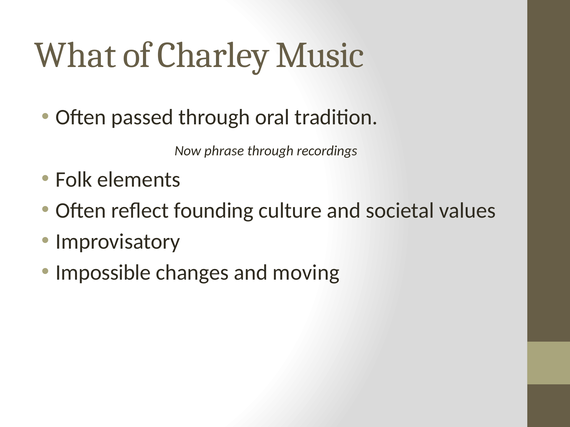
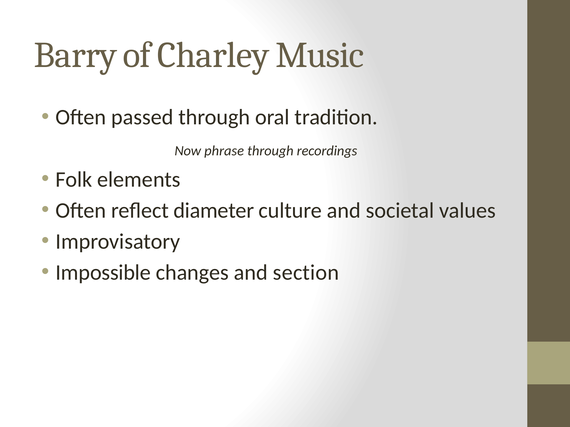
What: What -> Barry
founding: founding -> diameter
moving: moving -> section
